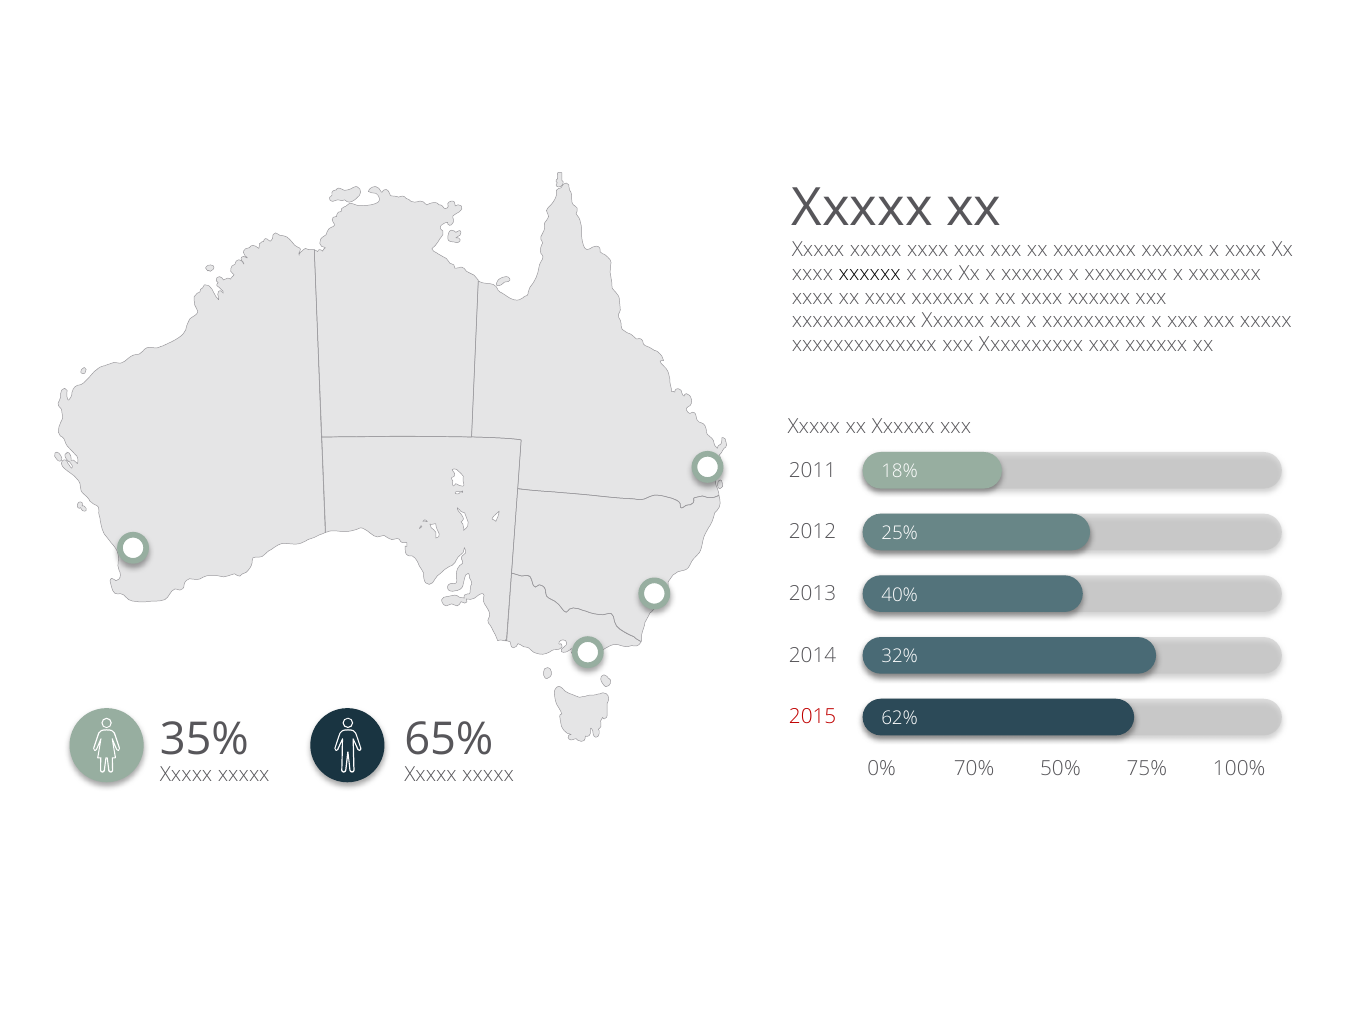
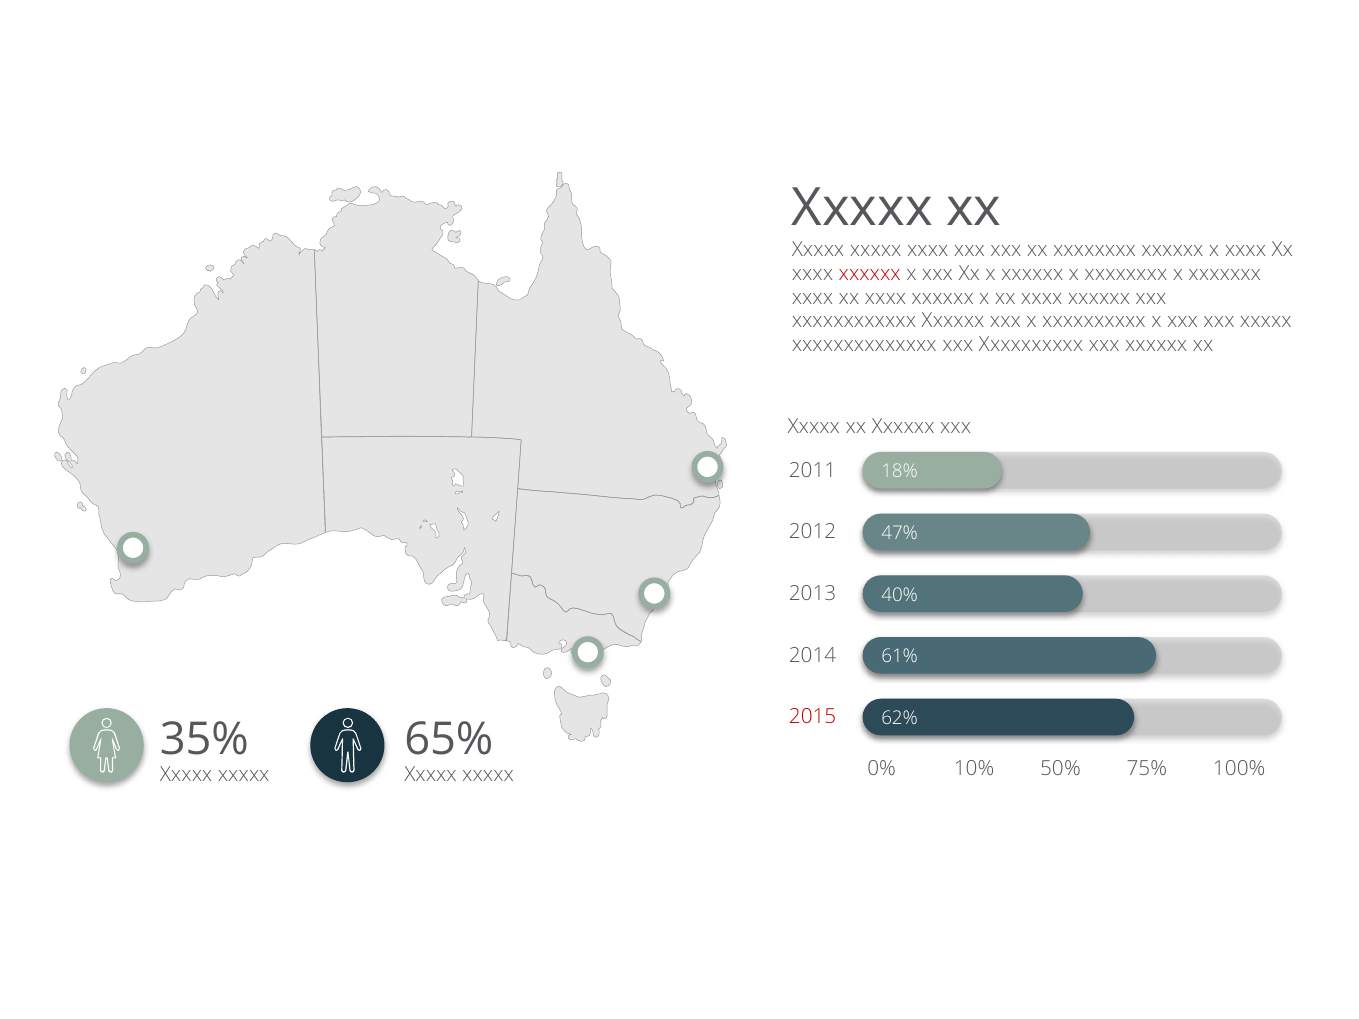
xxxxxx at (870, 274) colour: black -> red
25%: 25% -> 47%
32%: 32% -> 61%
70%: 70% -> 10%
